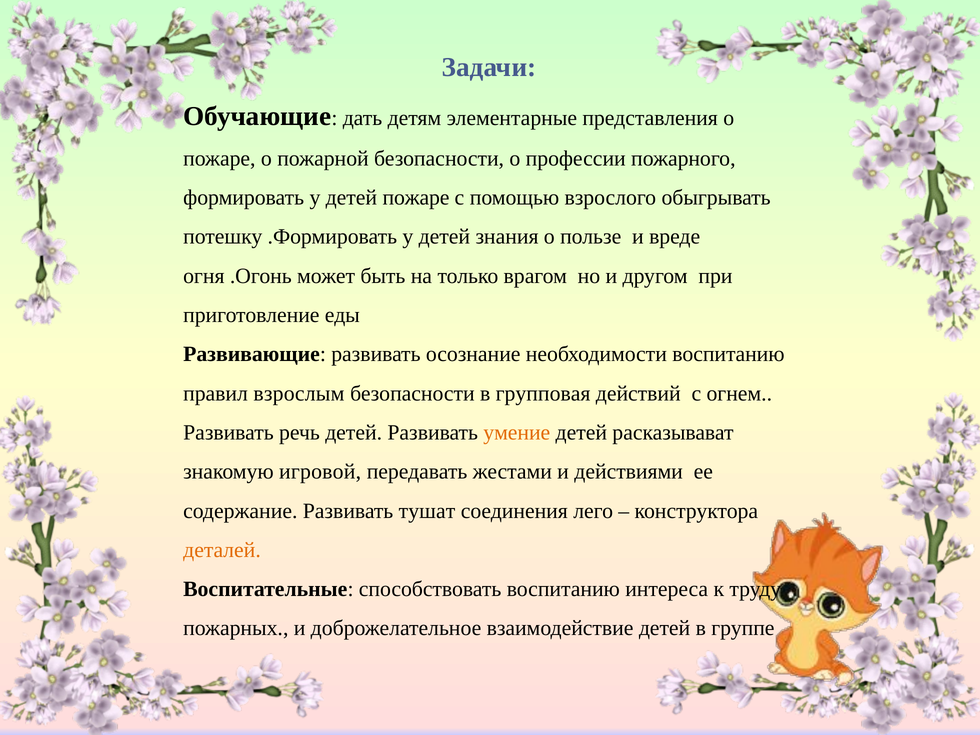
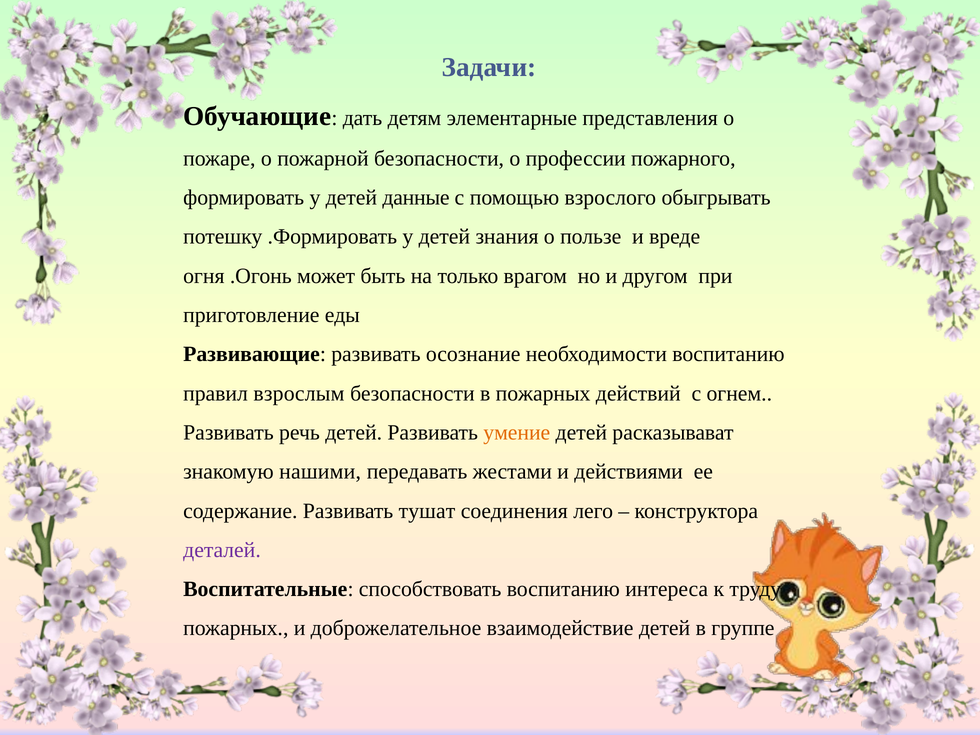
детей пожаре: пожаре -> данные
в групповая: групповая -> пожарных
игровой: игровой -> нашими
деталей colour: orange -> purple
